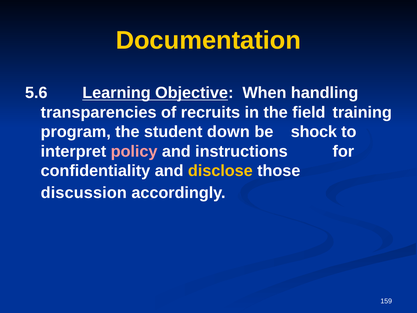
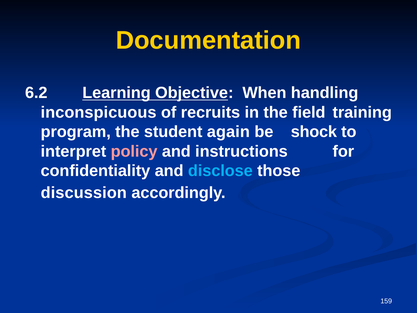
5.6: 5.6 -> 6.2
transparencies: transparencies -> inconspicuous
down: down -> again
disclose colour: yellow -> light blue
